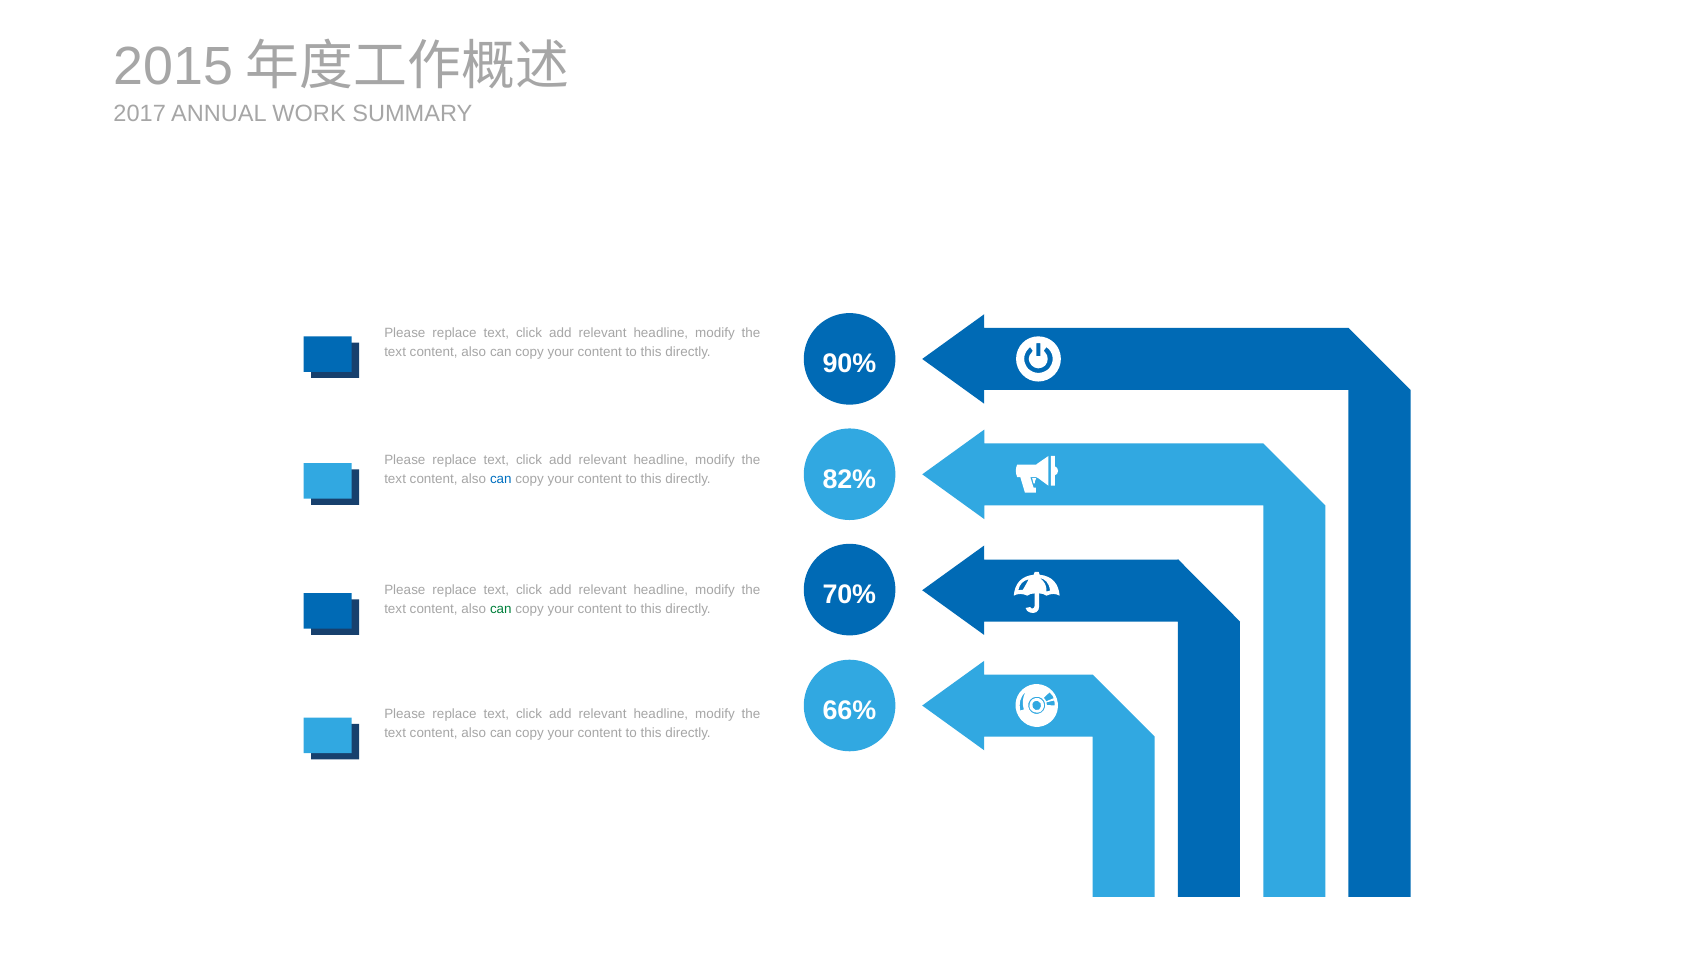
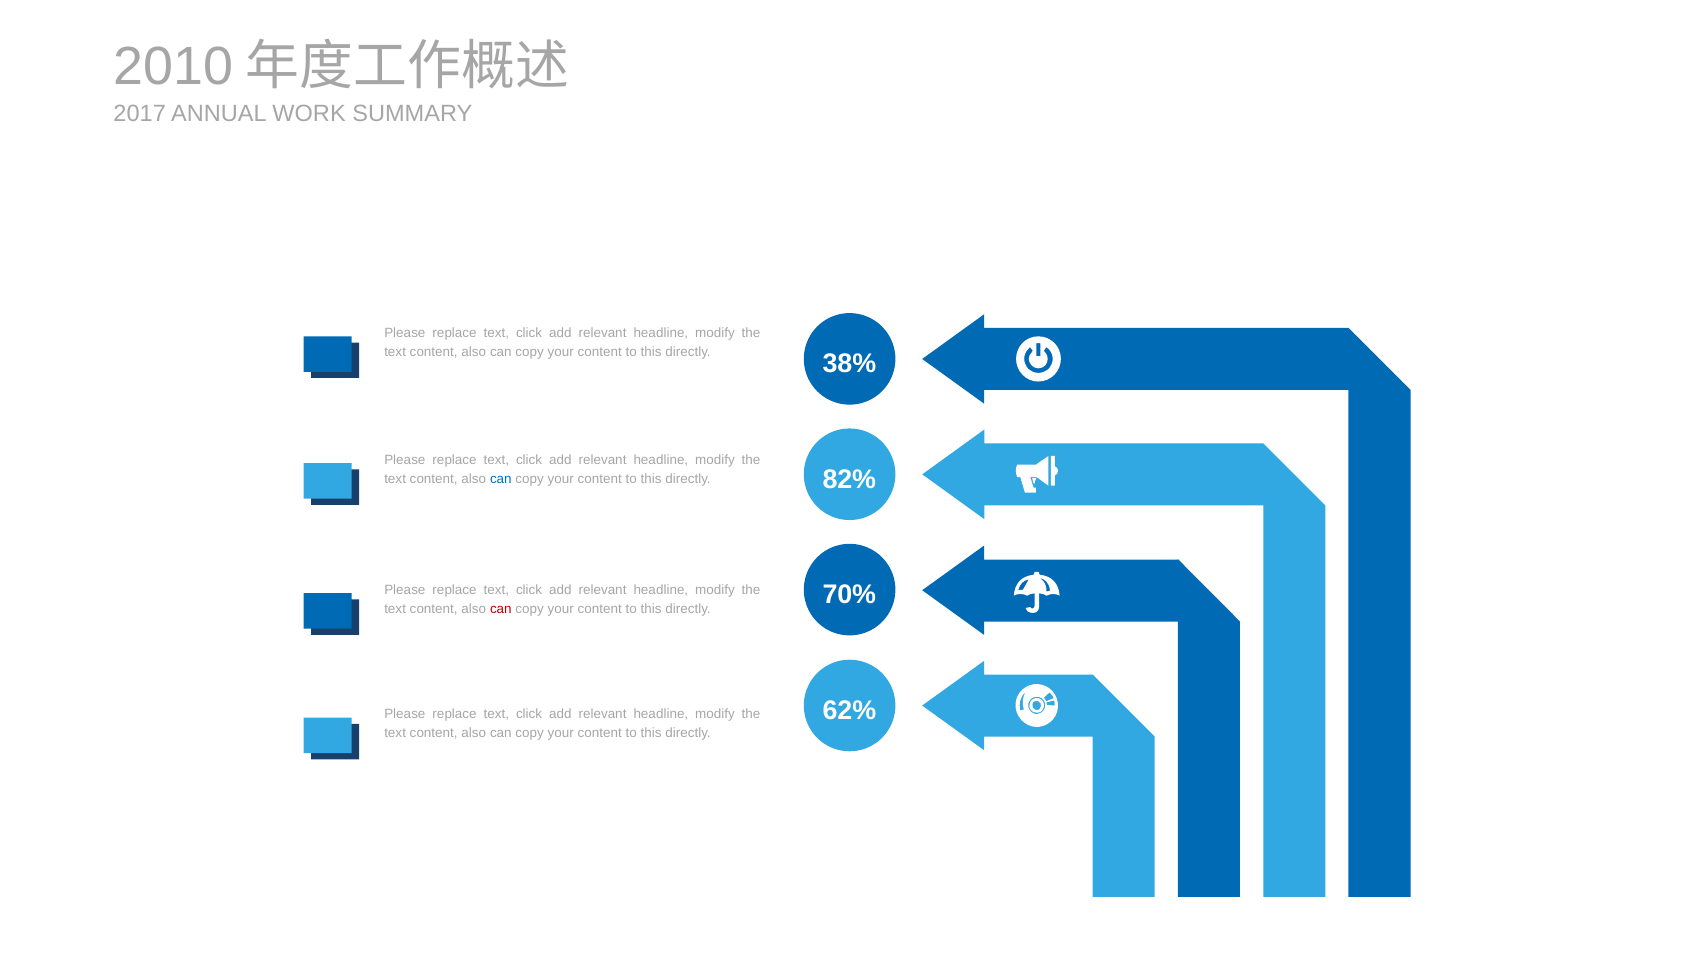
2015: 2015 -> 2010
90%: 90% -> 38%
can at (501, 609) colour: green -> red
66%: 66% -> 62%
